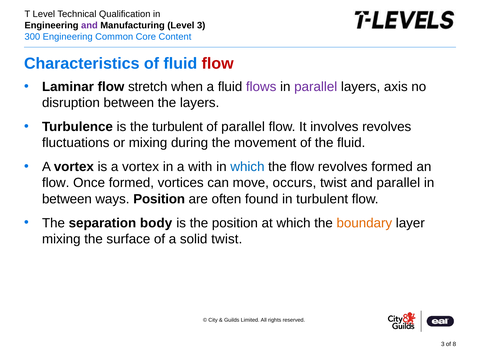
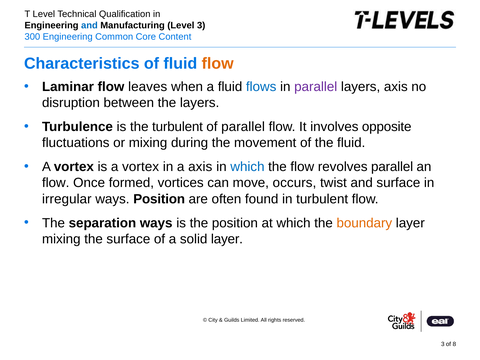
and at (89, 25) colour: purple -> blue
flow at (218, 64) colour: red -> orange
stretch: stretch -> leaves
flows colour: purple -> blue
involves revolves: revolves -> opposite
a with: with -> axis
revolves formed: formed -> parallel
and parallel: parallel -> surface
between at (67, 199): between -> irregular
separation body: body -> ways
solid twist: twist -> layer
